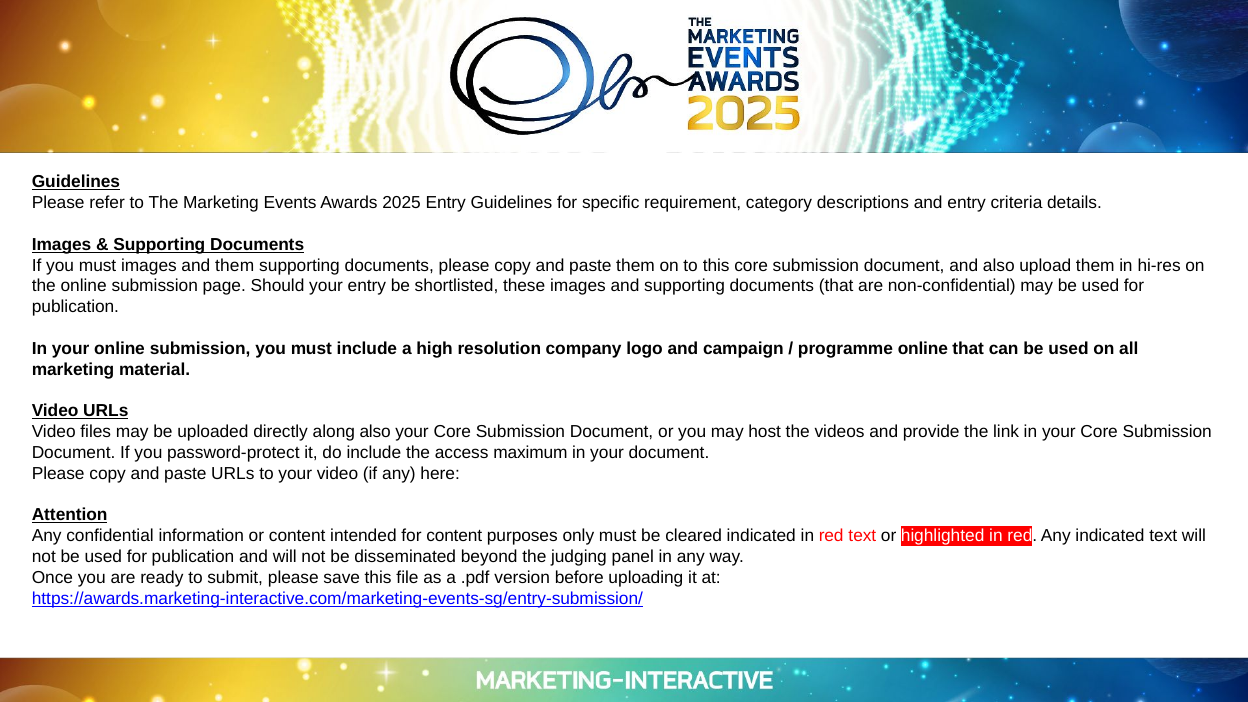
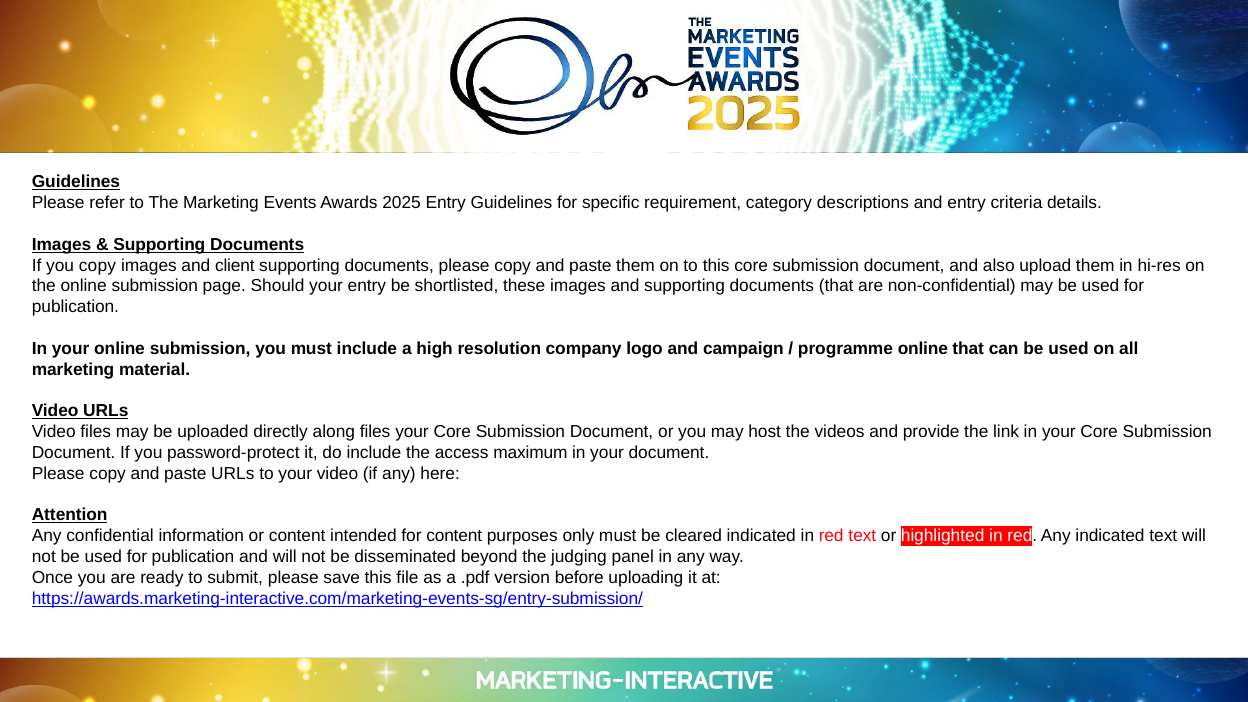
If you must: must -> copy
and them: them -> client
along also: also -> files
